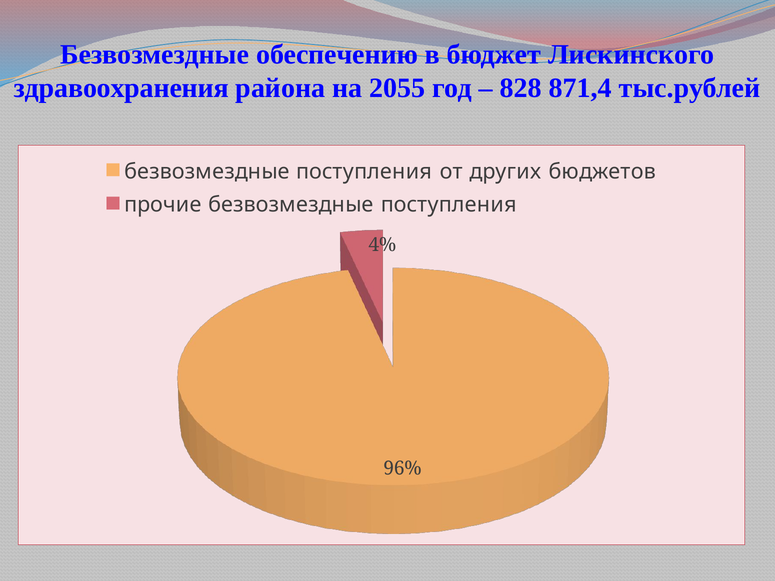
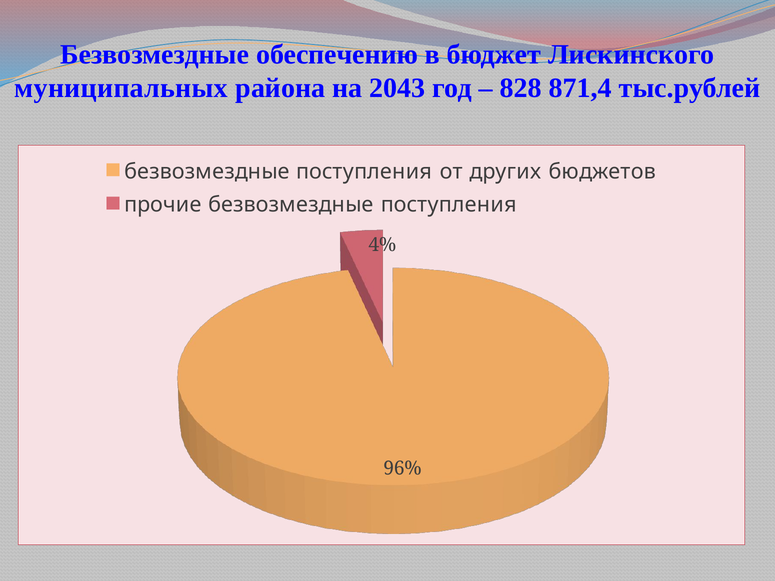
здравоохранения: здравоохранения -> муниципальных
2055: 2055 -> 2043
